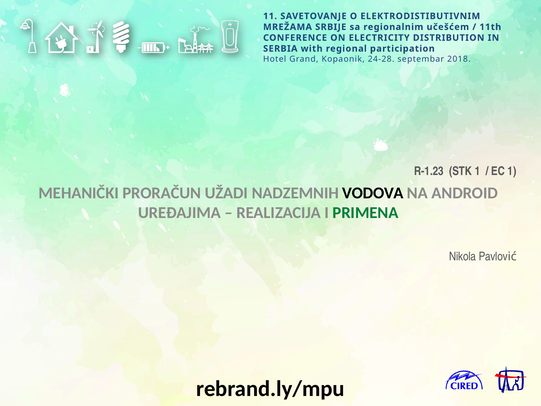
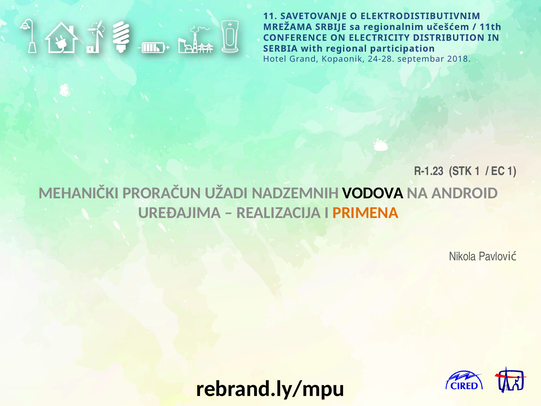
PRIMENA colour: green -> orange
